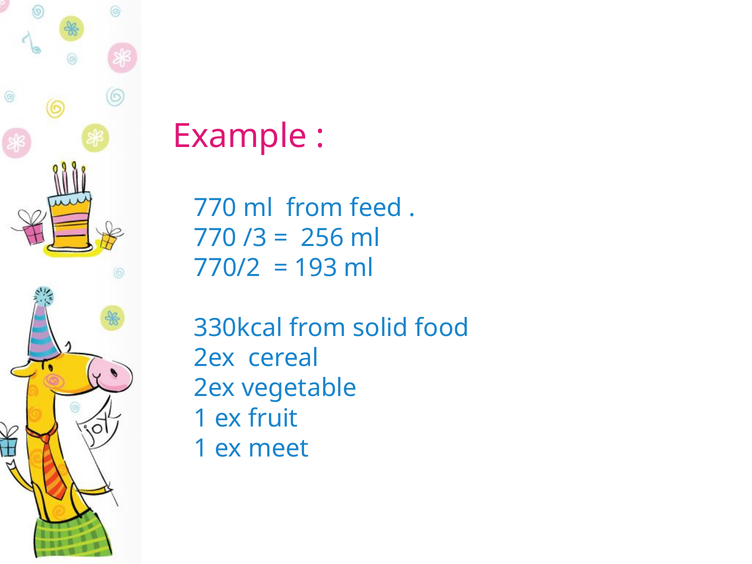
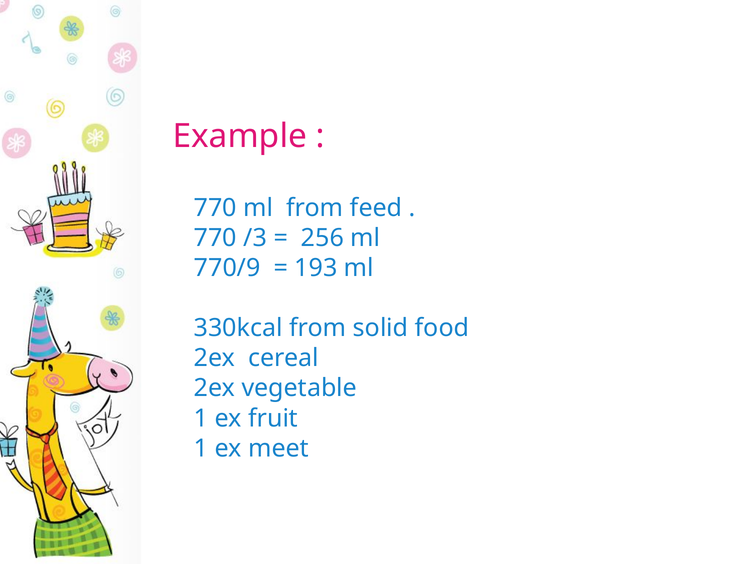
770/2: 770/2 -> 770/9
